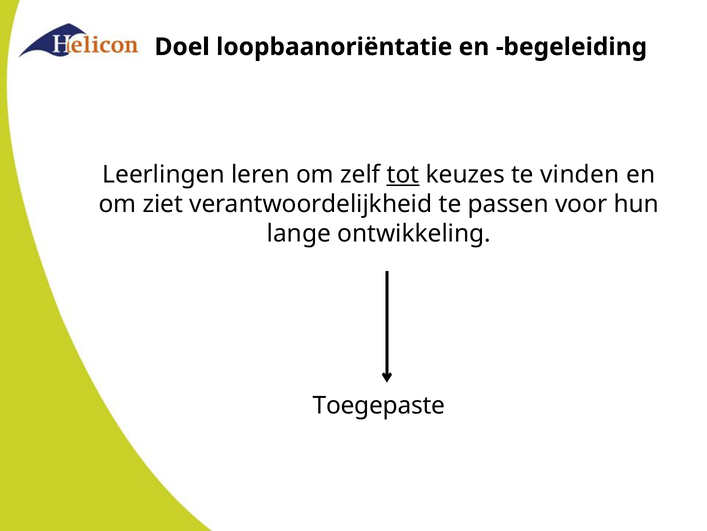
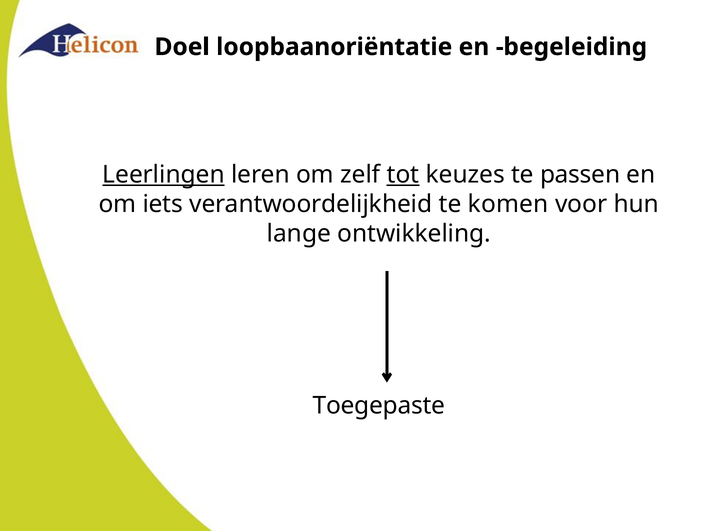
Leerlingen underline: none -> present
vinden: vinden -> passen
ziet: ziet -> iets
passen: passen -> komen
